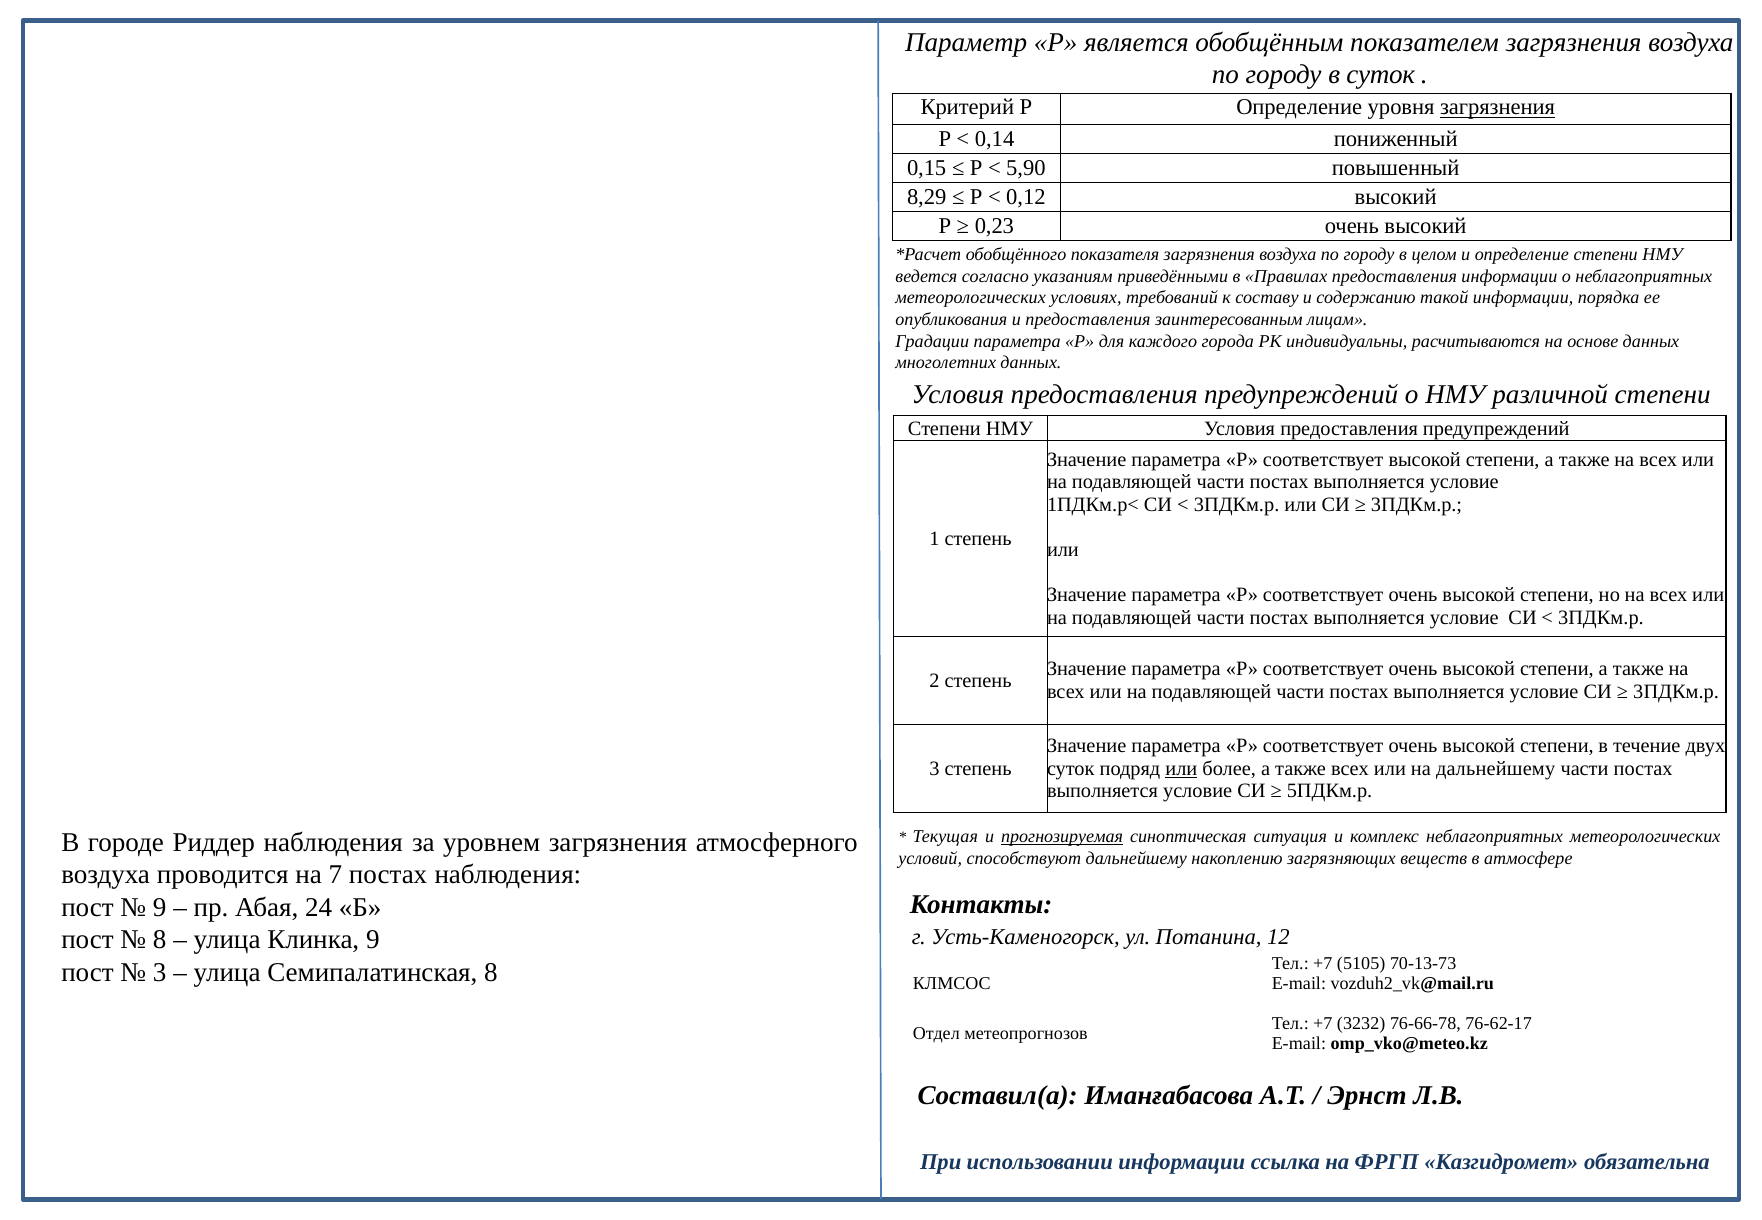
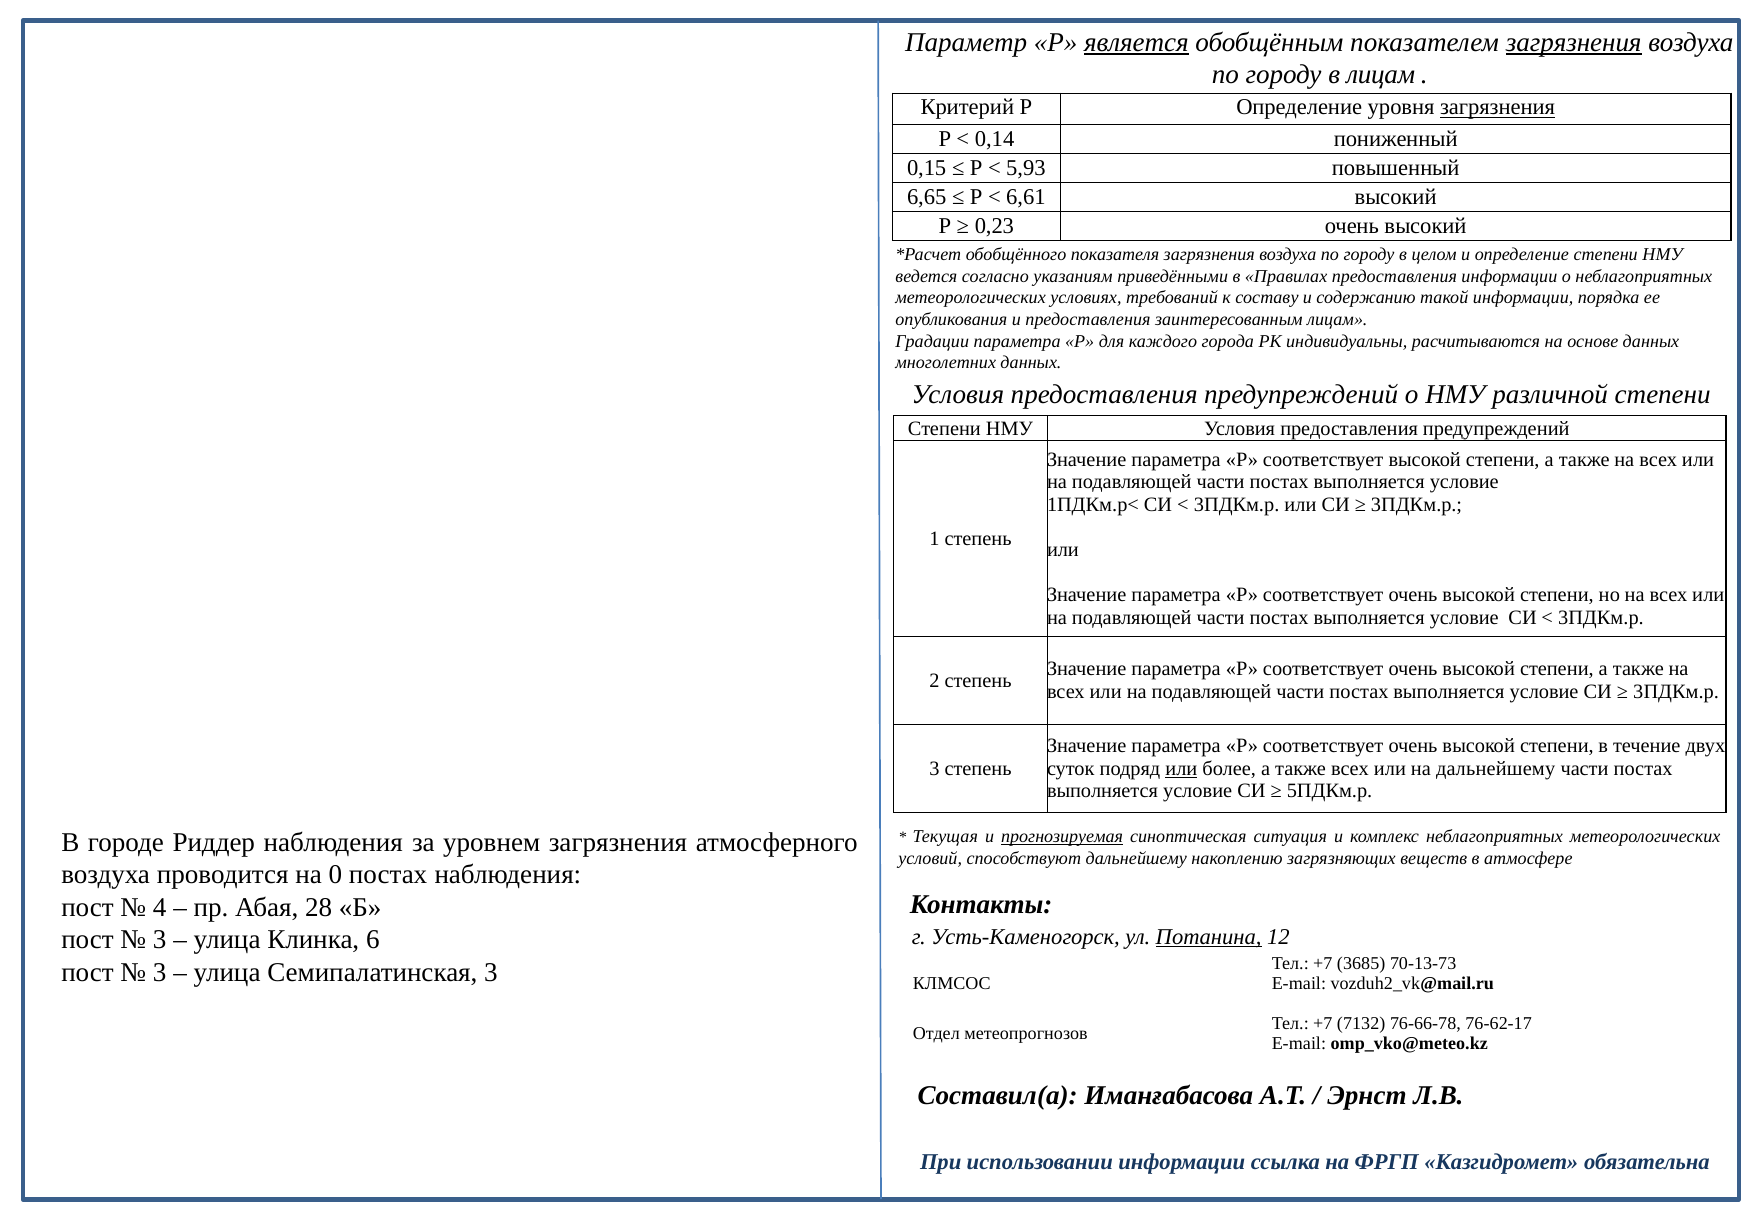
является underline: none -> present
загрязнения at (1574, 42) underline: none -> present
в суток: суток -> лицам
5,90: 5,90 -> 5,93
8,29: 8,29 -> 6,65
0,12: 0,12 -> 6,61
7: 7 -> 0
9 at (160, 907): 9 -> 4
24: 24 -> 28
Потанина underline: none -> present
8 at (160, 940): 8 -> 3
Клинка 9: 9 -> 6
5105: 5105 -> 3685
Семипалатинская 8: 8 -> 3
3232: 3232 -> 7132
